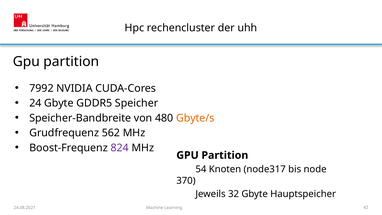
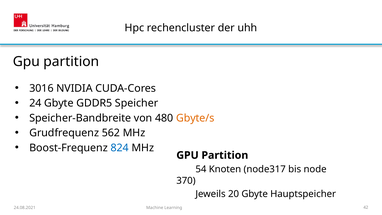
7992: 7992 -> 3016
824 colour: purple -> blue
32: 32 -> 20
